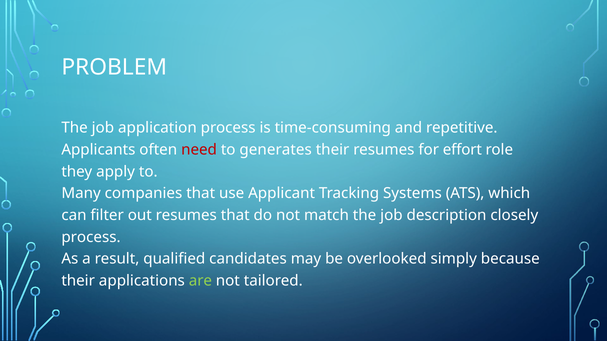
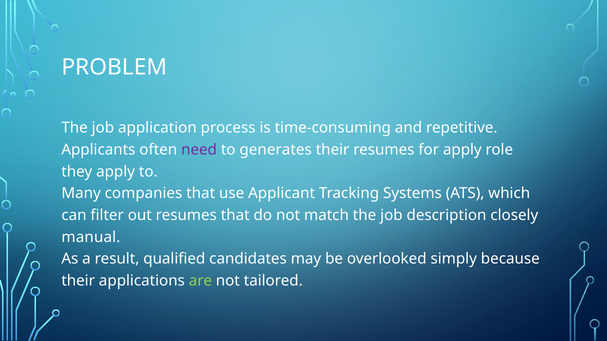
need colour: red -> purple
for effort: effort -> apply
process at (91, 237): process -> manual
